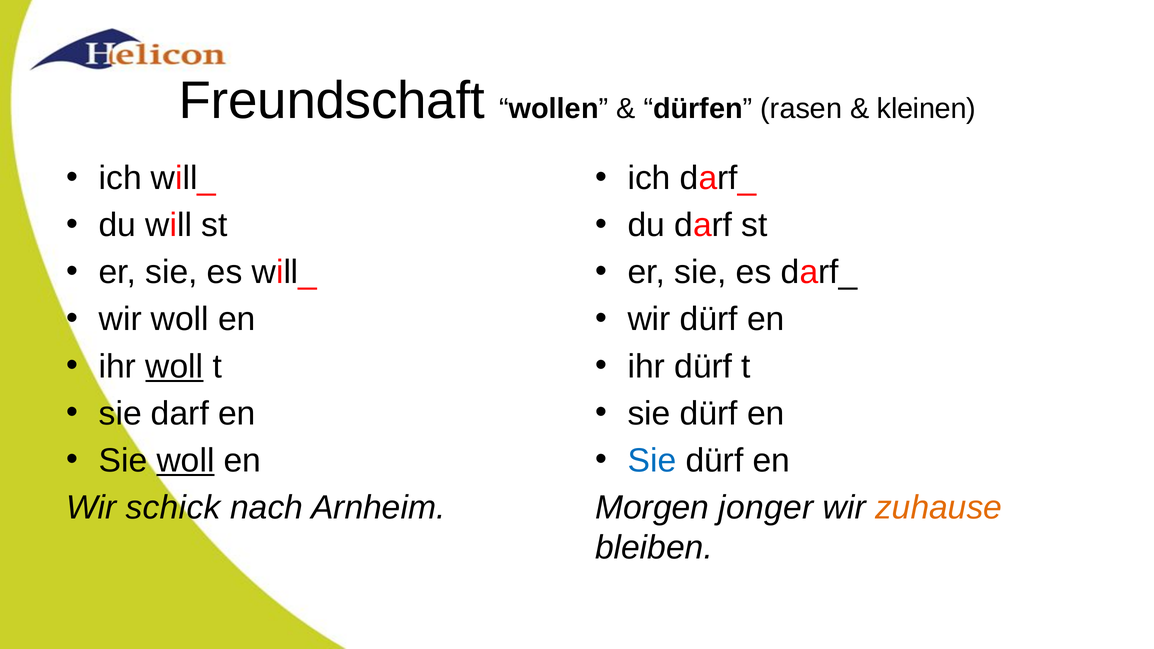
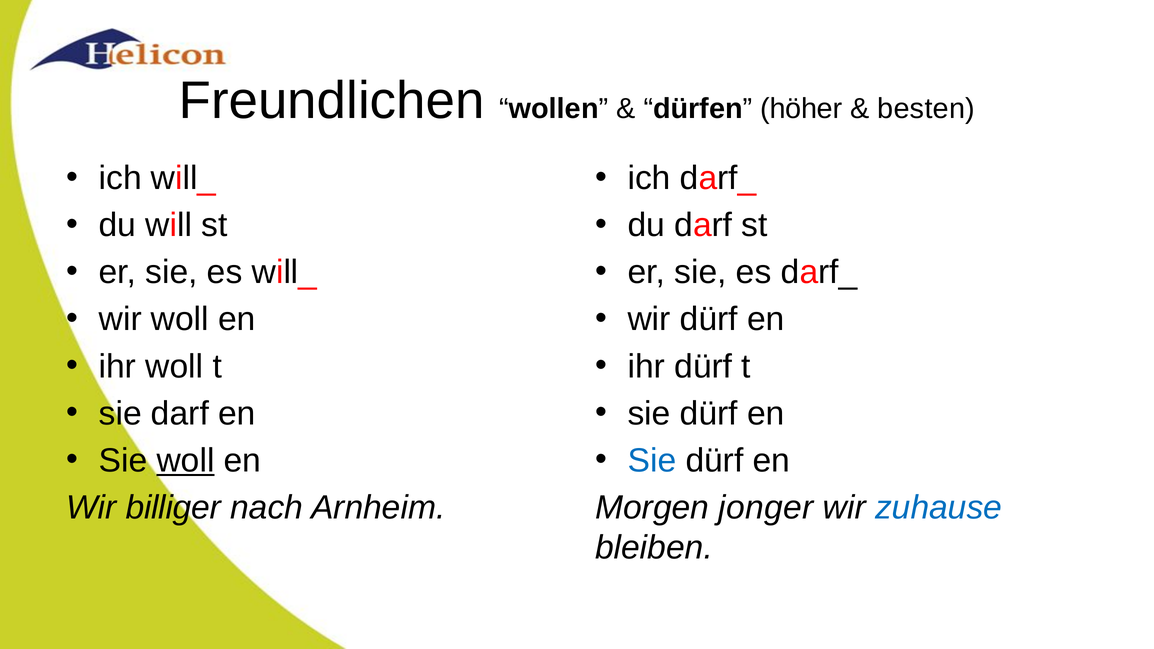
Freundschaft: Freundschaft -> Freundlichen
rasen: rasen -> höher
kleinen: kleinen -> besten
woll at (174, 367) underline: present -> none
schick: schick -> billiger
zuhause colour: orange -> blue
